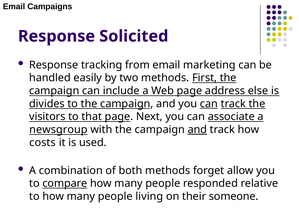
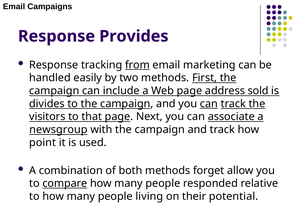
Solicited: Solicited -> Provides
from underline: none -> present
else: else -> sold
and at (197, 130) underline: present -> none
costs: costs -> point
someone: someone -> potential
